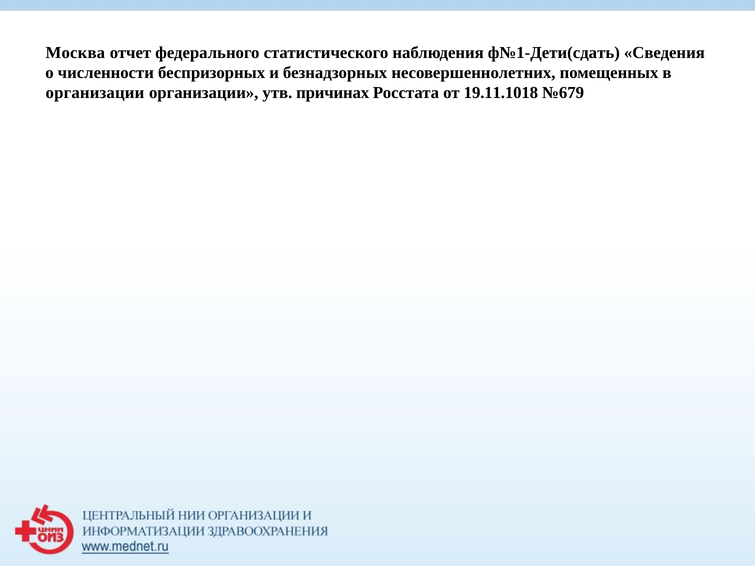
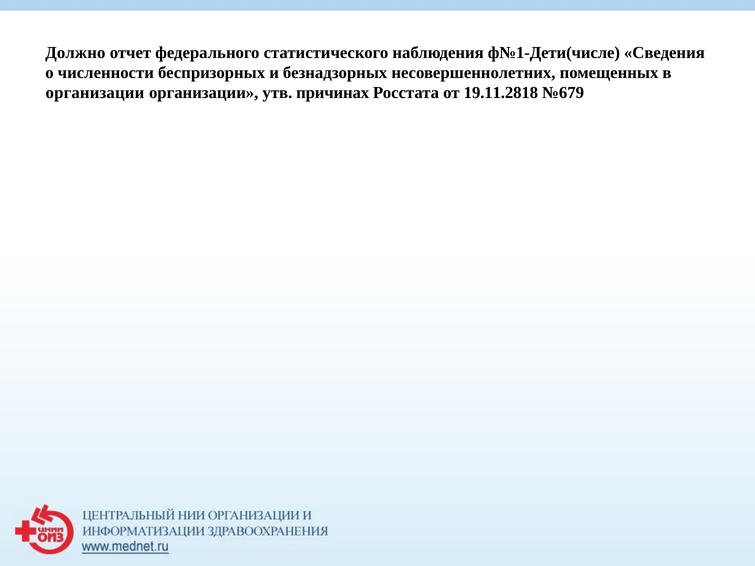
Москва: Москва -> Должно
ф№1-Дети(сдать: ф№1-Дети(сдать -> ф№1-Дети(числе
19.11.1018: 19.11.1018 -> 19.11.2818
